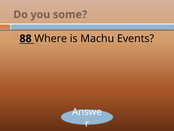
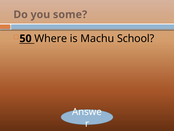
88: 88 -> 50
Events: Events -> School
